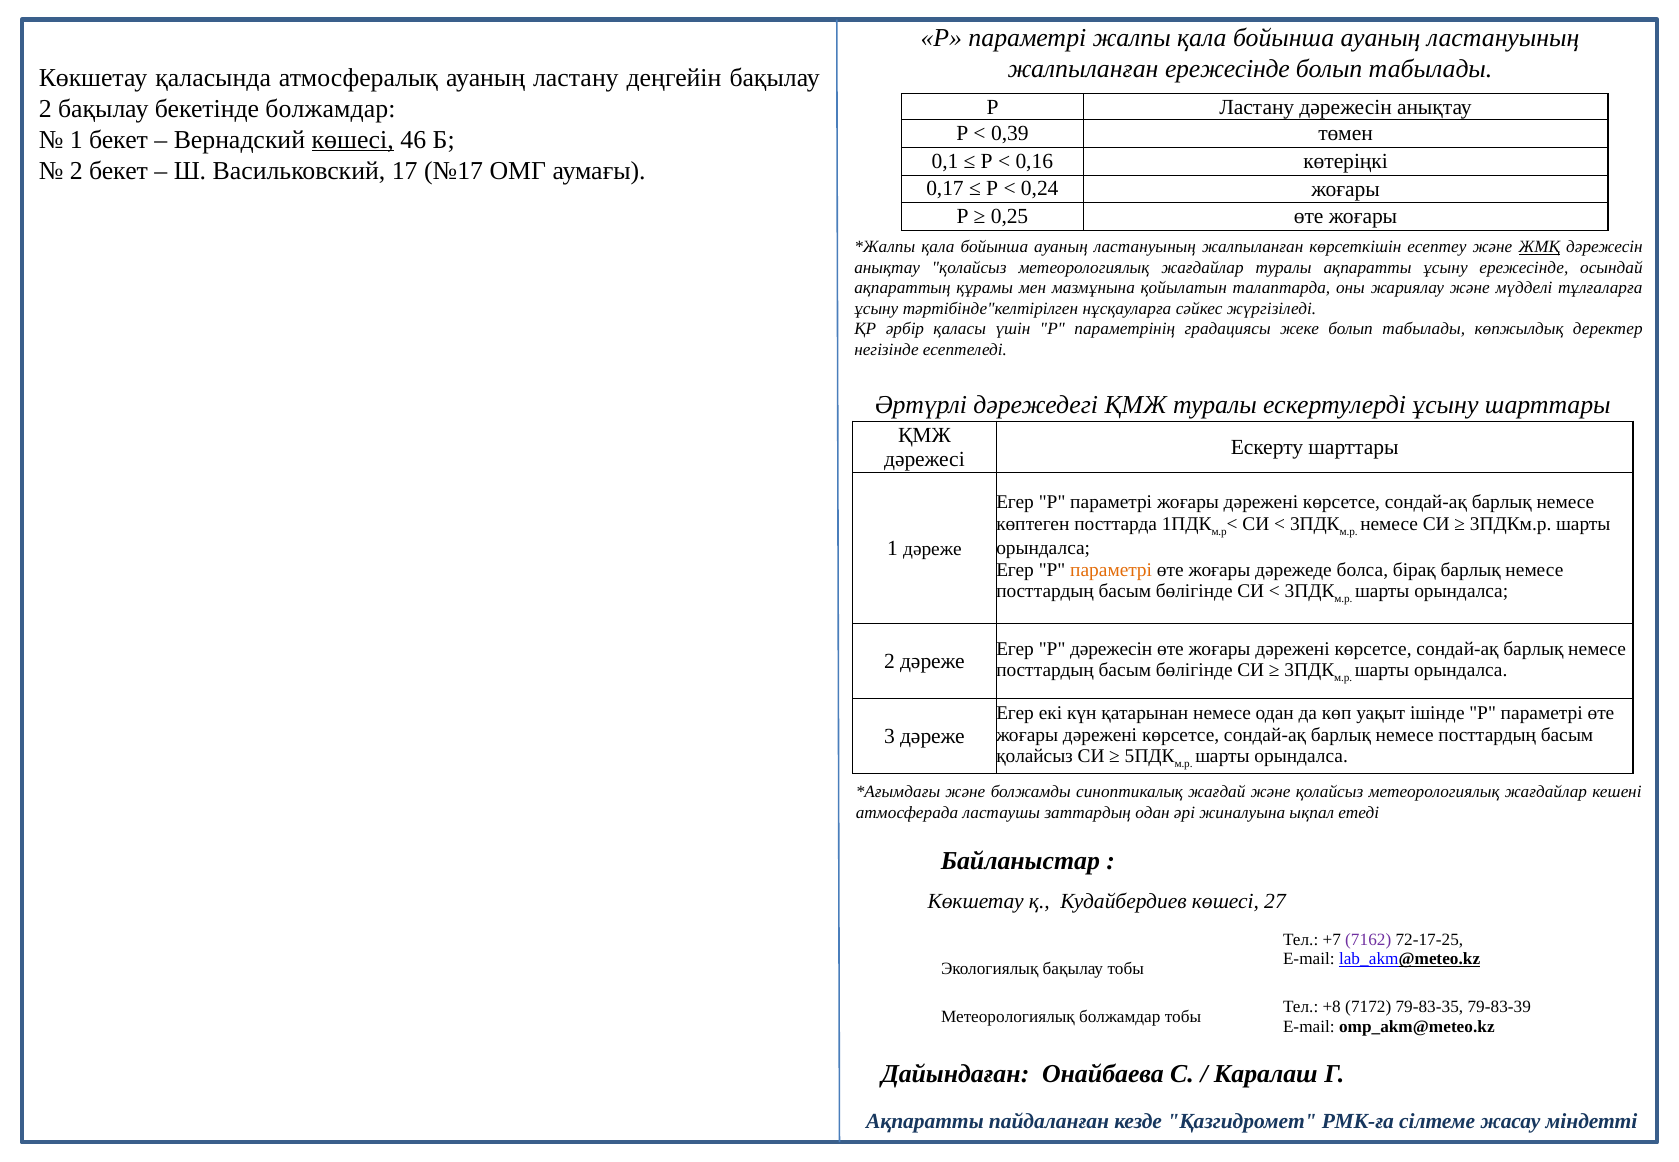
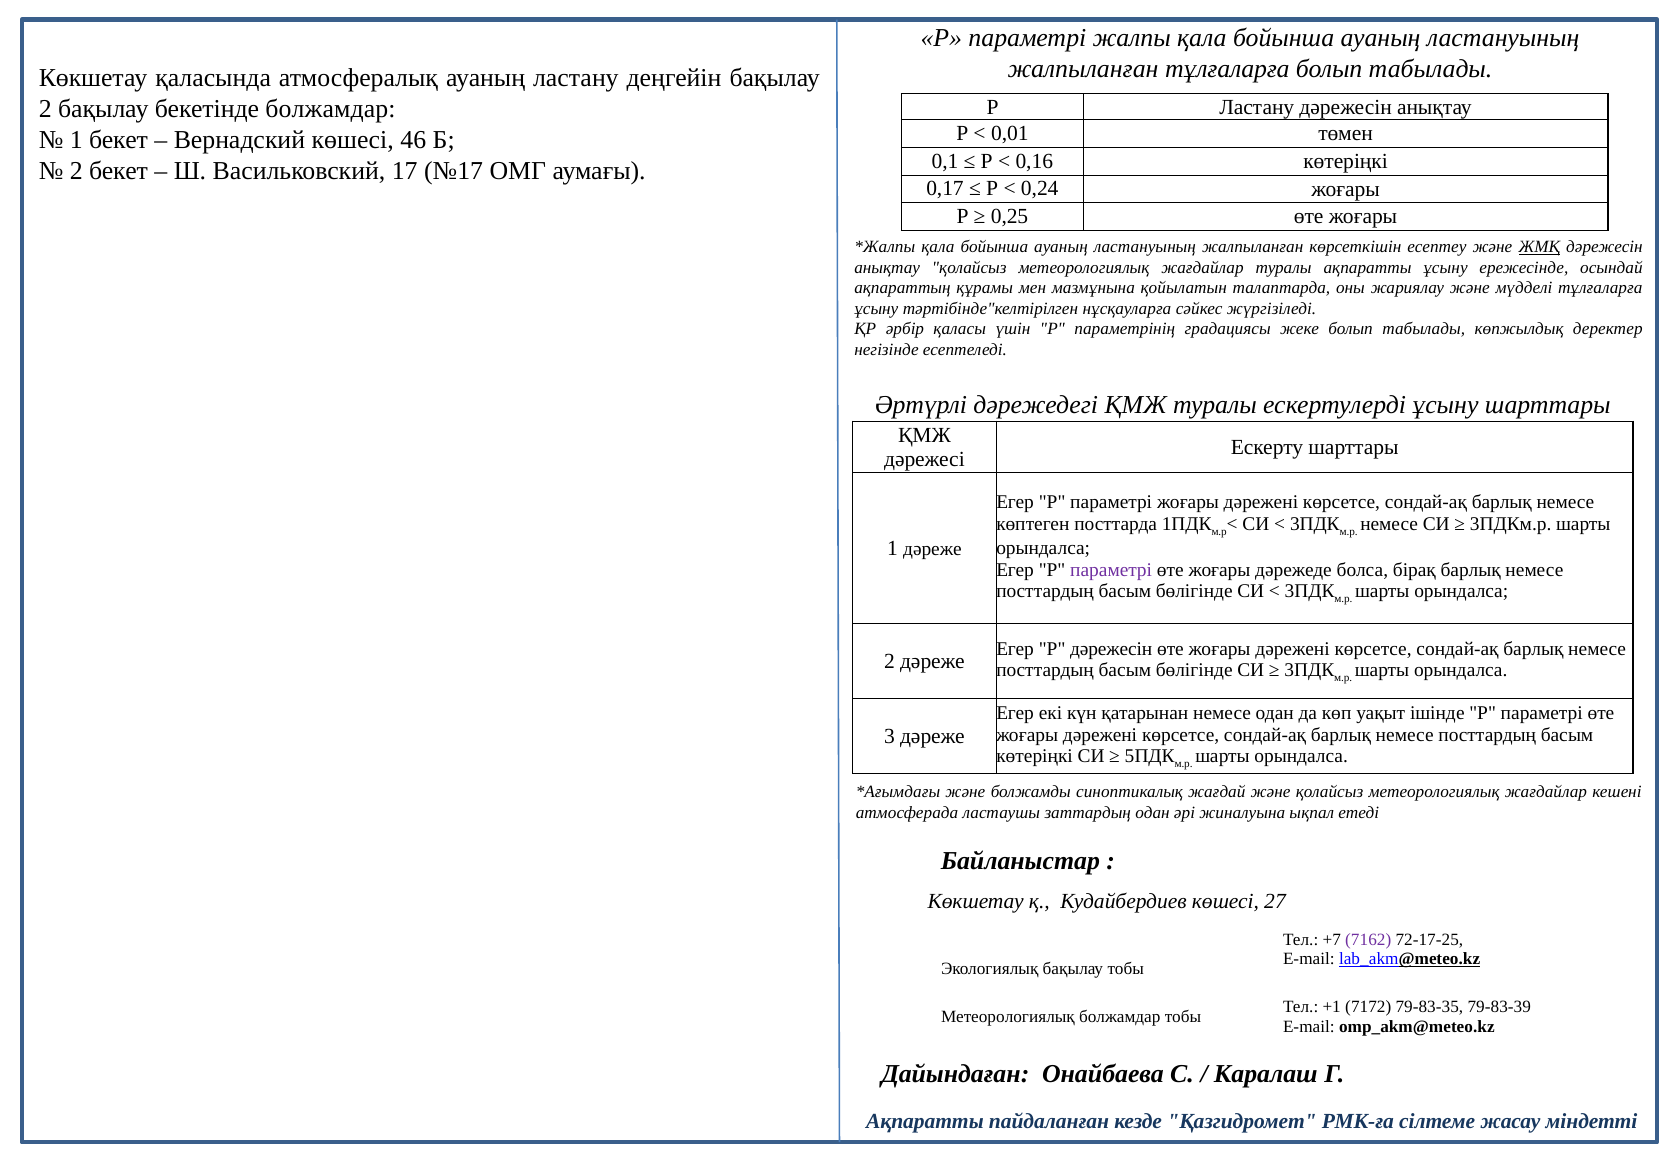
жалпыланған ережесінде: ережесінде -> тұлғаларға
0,39: 0,39 -> 0,01
көшесі at (353, 140) underline: present -> none
параметрі at (1111, 570) colour: orange -> purple
қолайсыз at (1035, 756): қолайсыз -> көтеріңкі
+8: +8 -> +1
